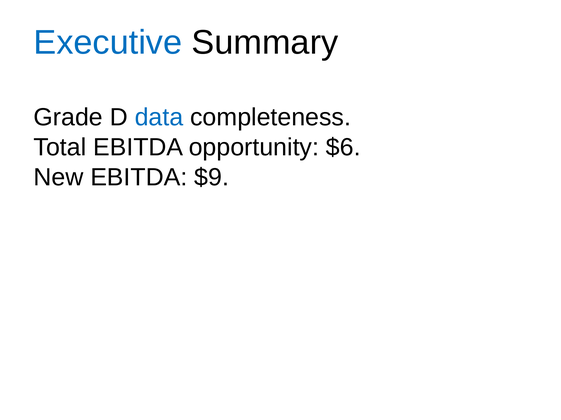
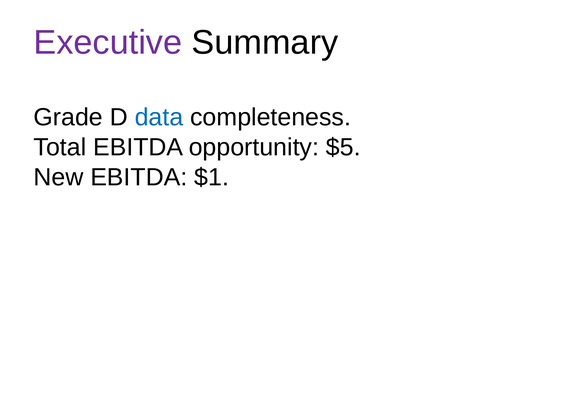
Executive colour: blue -> purple
$6: $6 -> $5
$9: $9 -> $1
